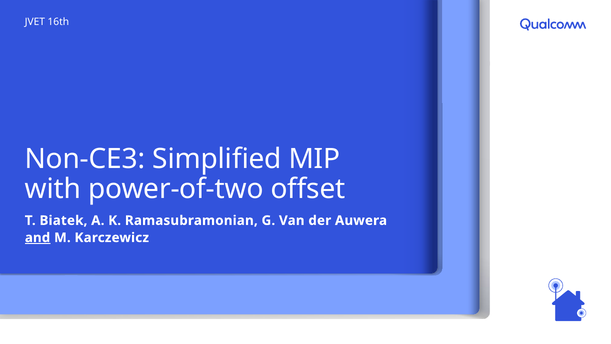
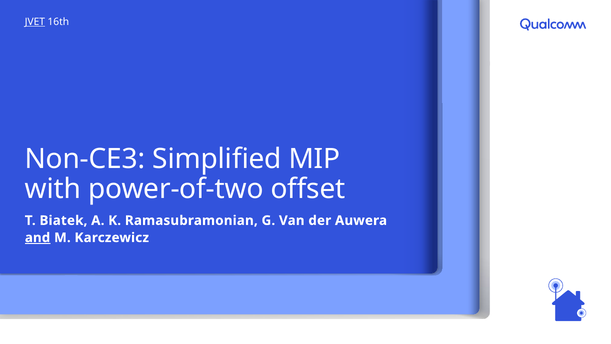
JVET underline: none -> present
